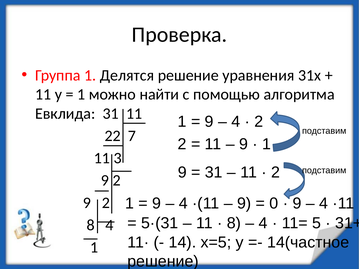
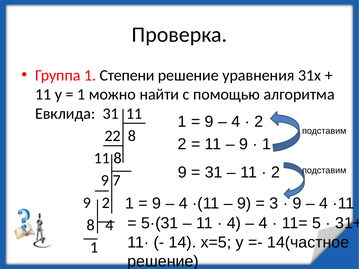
Делятся: Делятся -> Степени
22 7: 7 -> 8
11 3: 3 -> 8
2 at (117, 181): 2 -> 7
0: 0 -> 3
8 at (234, 223): 8 -> 4
